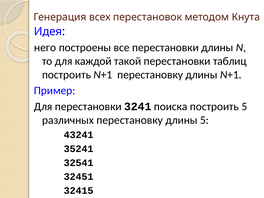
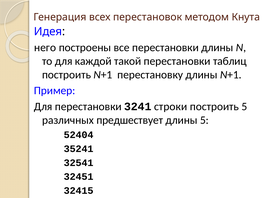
поиска: поиска -> строки
различных перестановку: перестановку -> предшествует
43241: 43241 -> 52404
